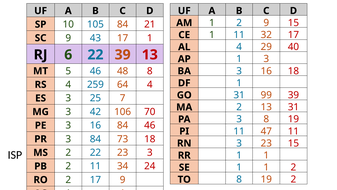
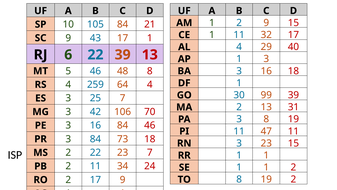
31 at (239, 95): 31 -> 30
23 3: 3 -> 7
